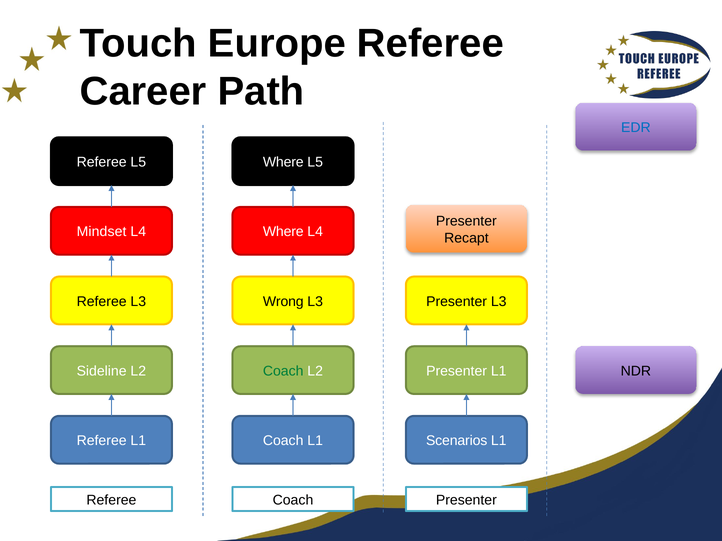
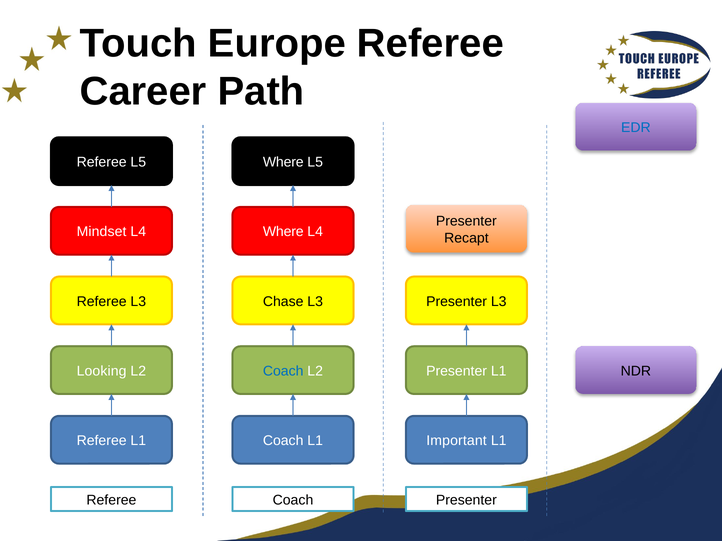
Wrong: Wrong -> Chase
Sideline: Sideline -> Looking
Coach at (283, 371) colour: green -> blue
Scenarios: Scenarios -> Important
